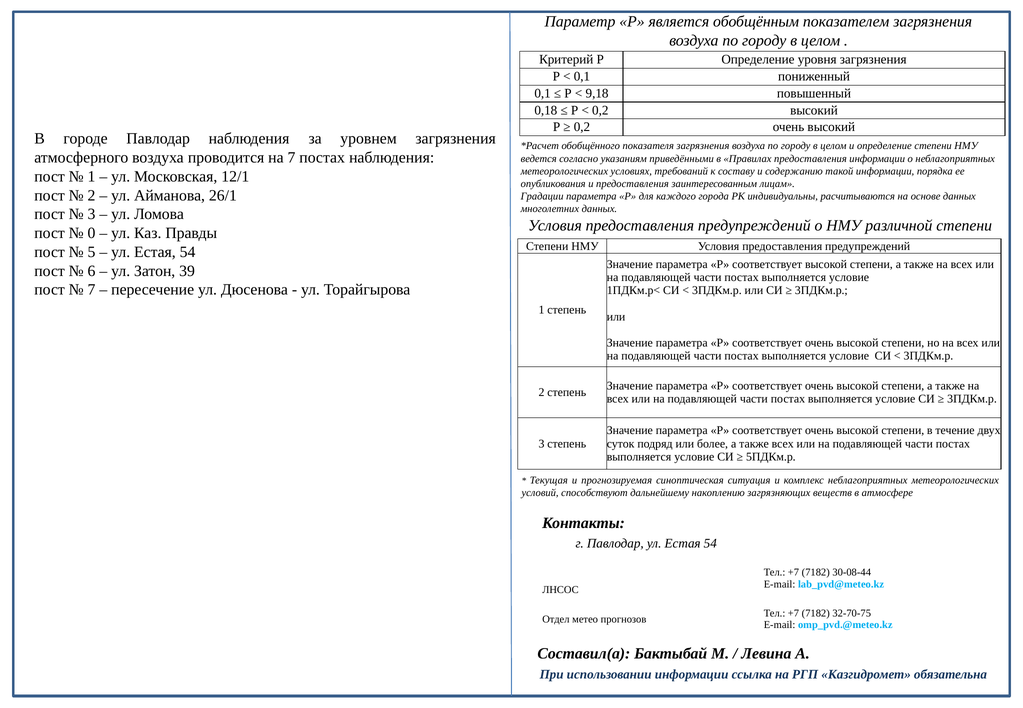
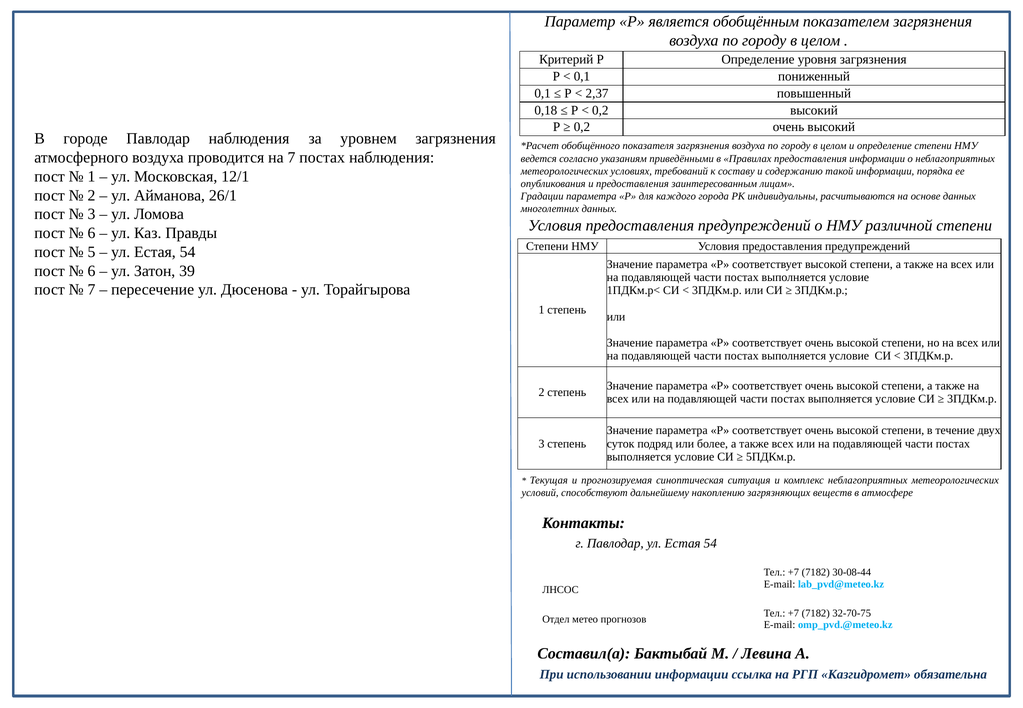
9,18: 9,18 -> 2,37
0 at (92, 233): 0 -> 6
